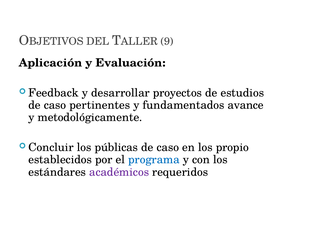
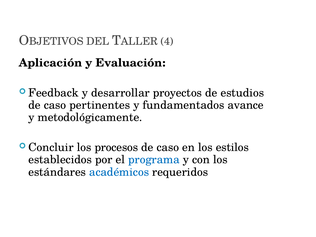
9: 9 -> 4
públicas: públicas -> procesos
propio: propio -> estilos
académicos colour: purple -> blue
